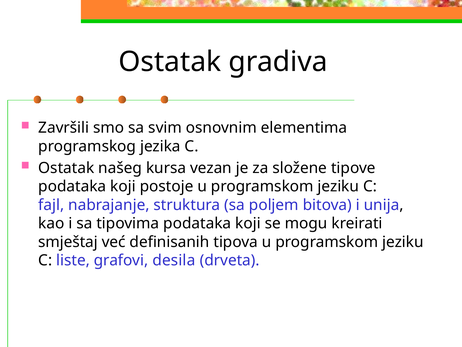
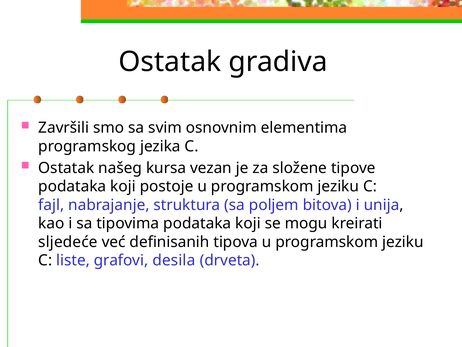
smještaj: smještaj -> sljedeće
